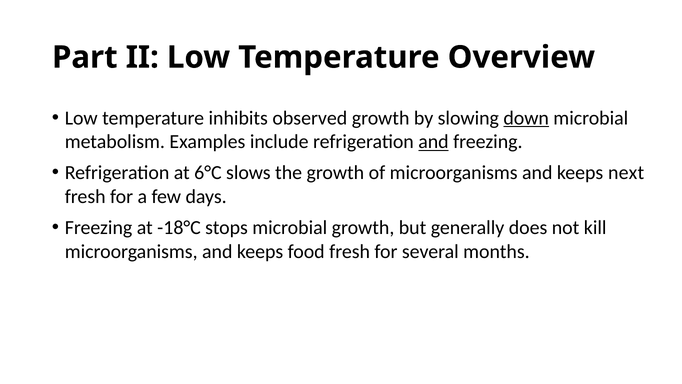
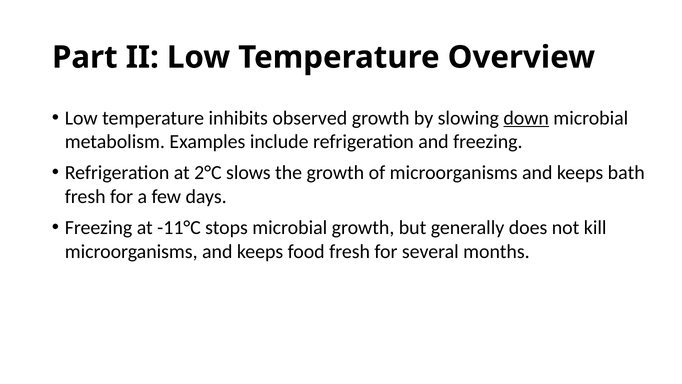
and at (433, 142) underline: present -> none
6°C: 6°C -> 2°C
next: next -> bath
-18°C: -18°C -> -11°C
